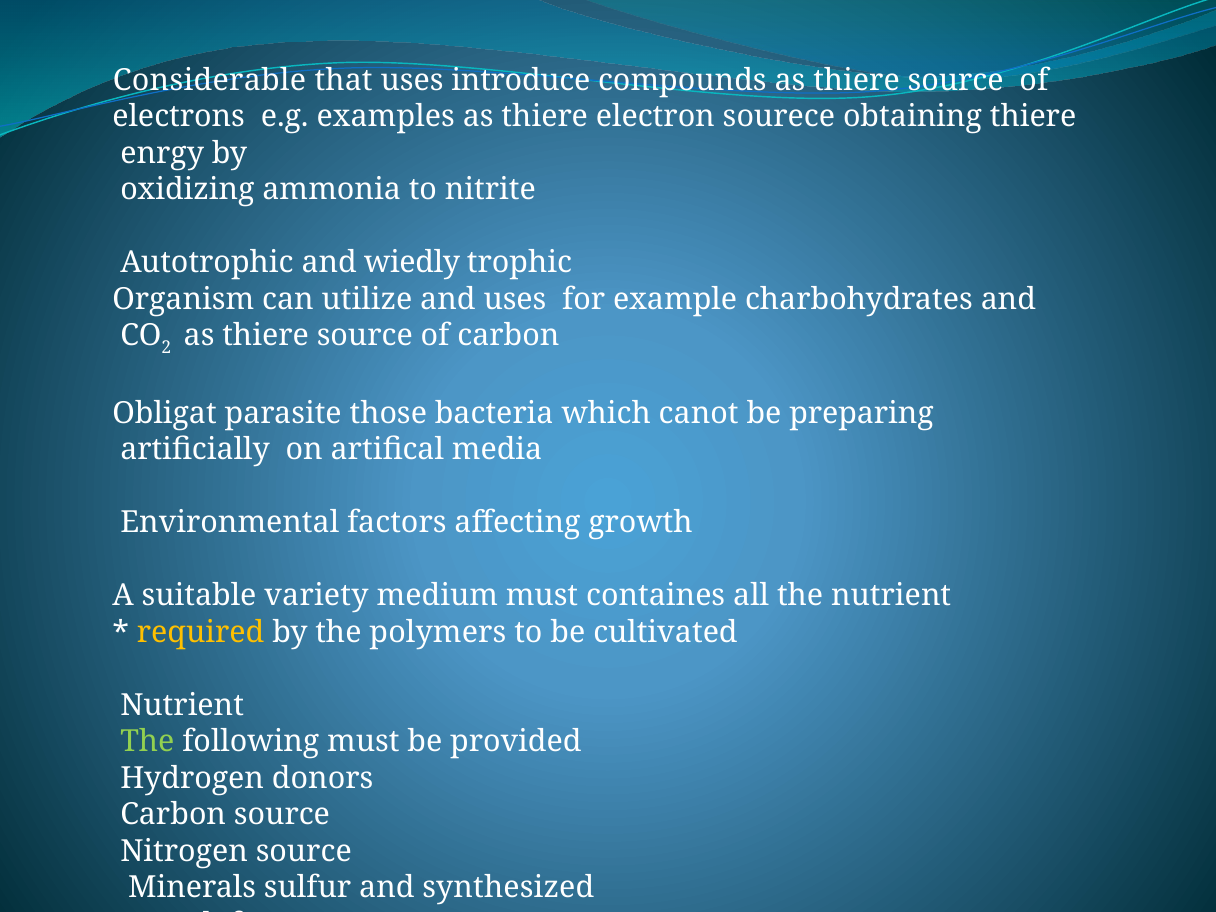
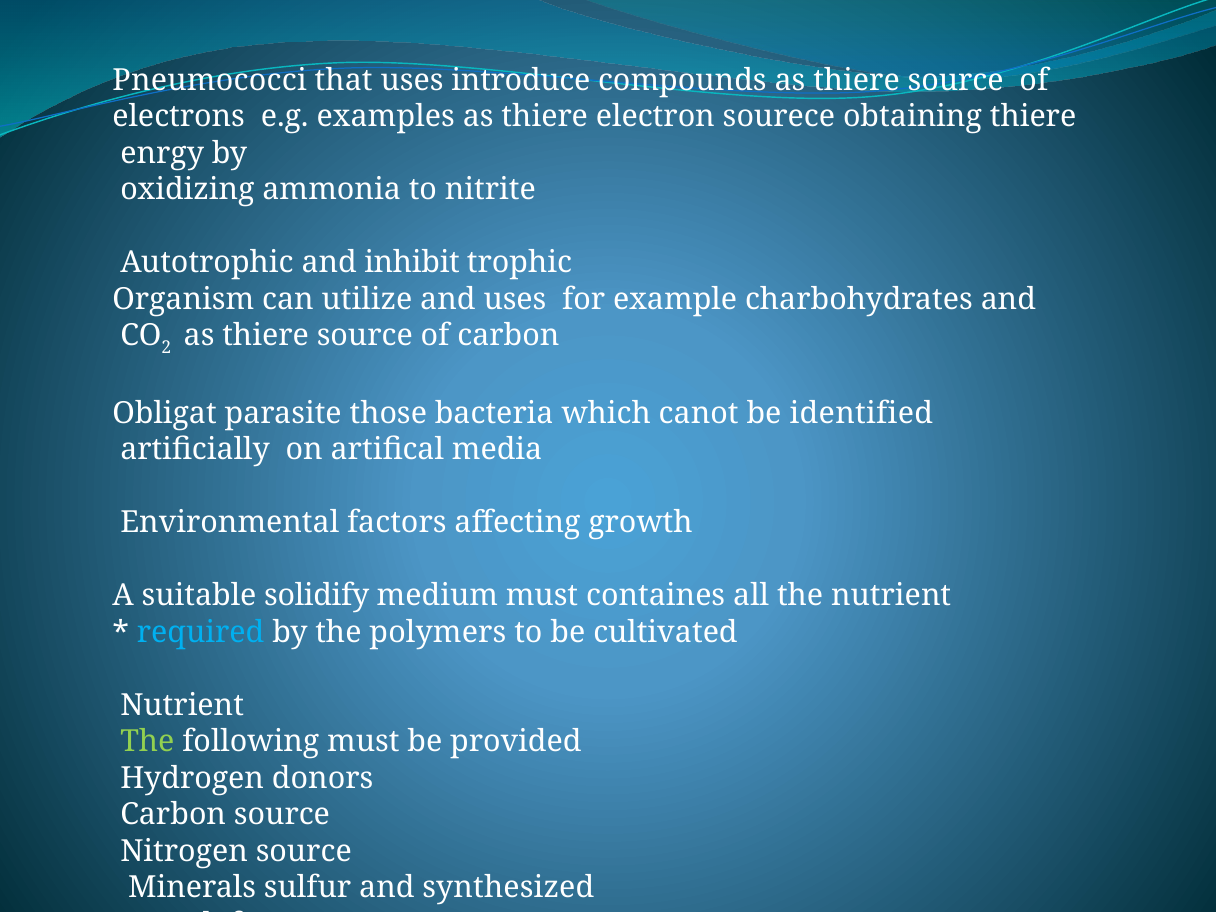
Considerable: Considerable -> Pneumococci
wiedly: wiedly -> inhibit
preparing: preparing -> identified
variety: variety -> solidify
required colour: yellow -> light blue
